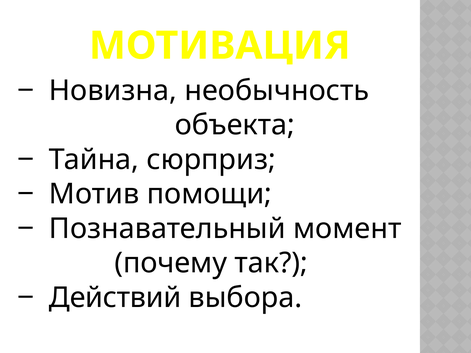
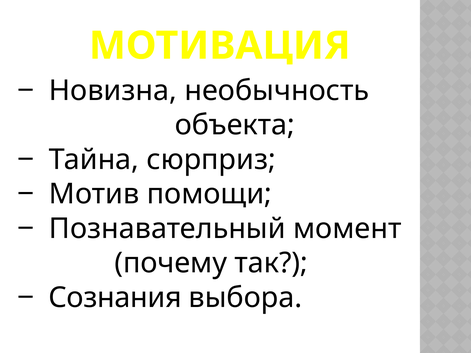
Действий: Действий -> Сознания
